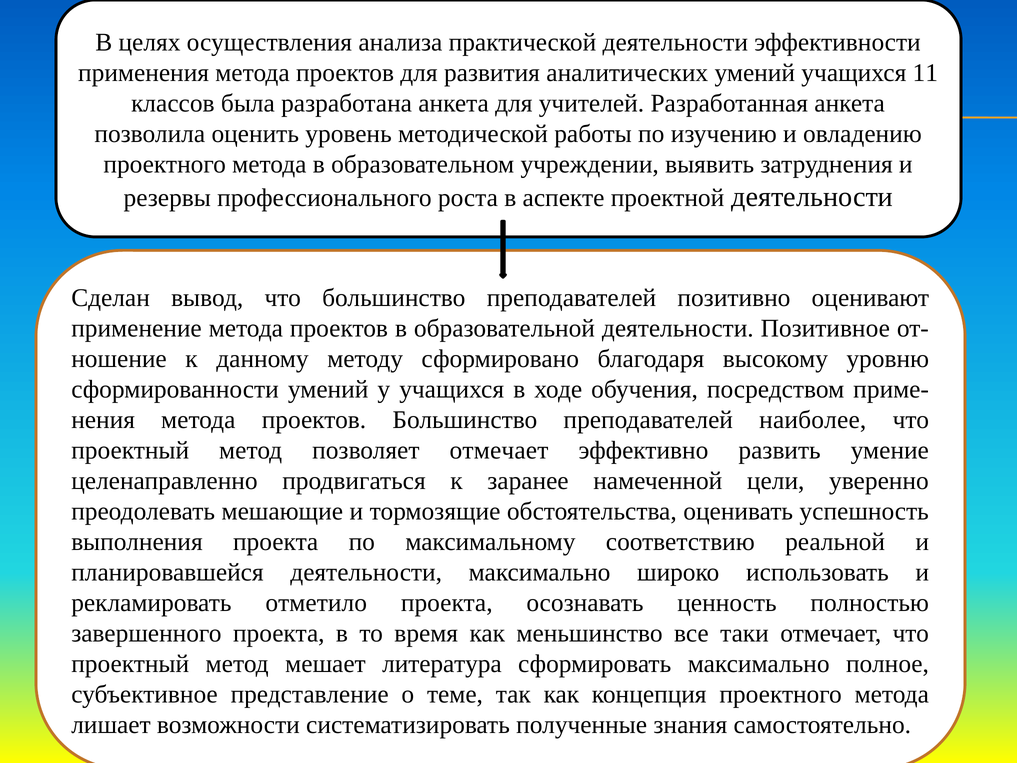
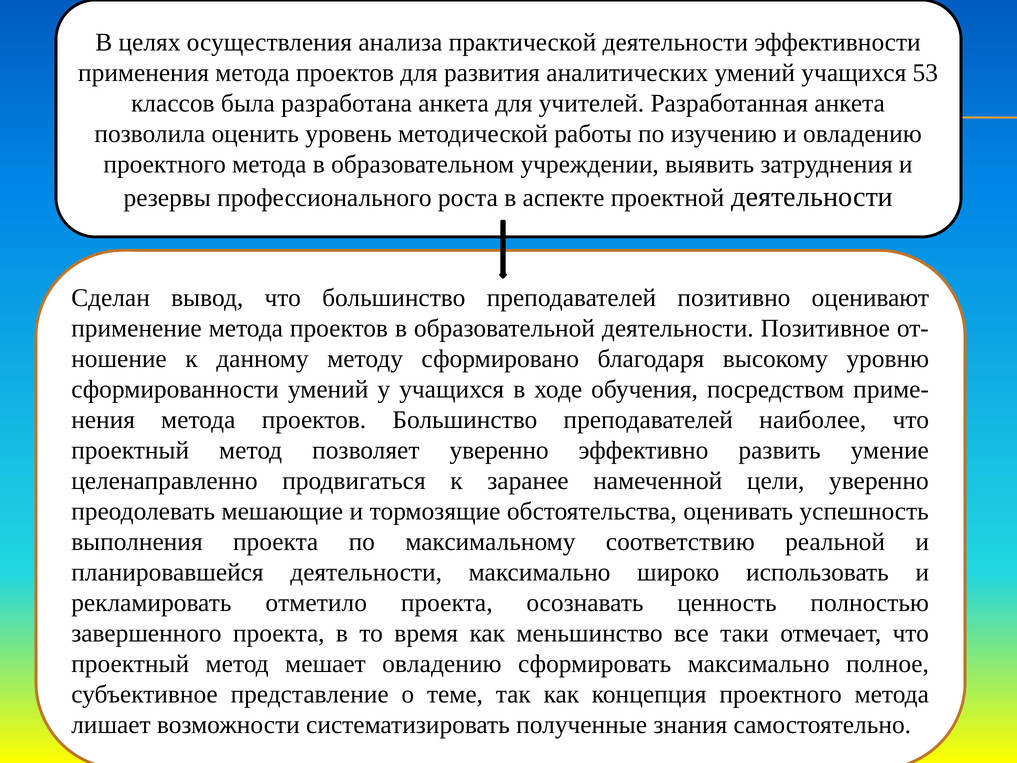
11: 11 -> 53
позволяет отмечает: отмечает -> уверенно
мешает литература: литература -> овладению
